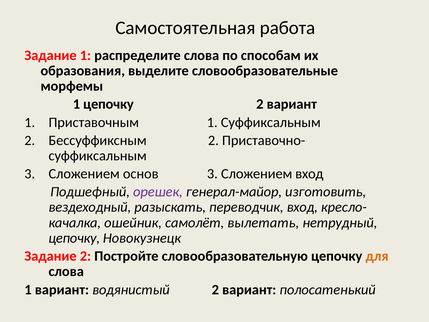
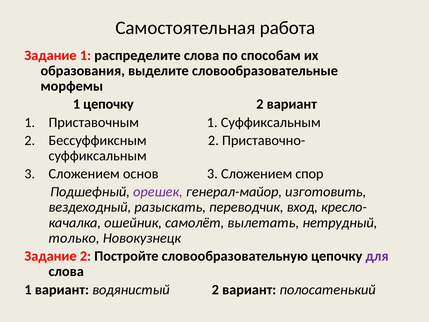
Сложением вход: вход -> спор
цепочку at (74, 238): цепочку -> только
для colour: orange -> purple
